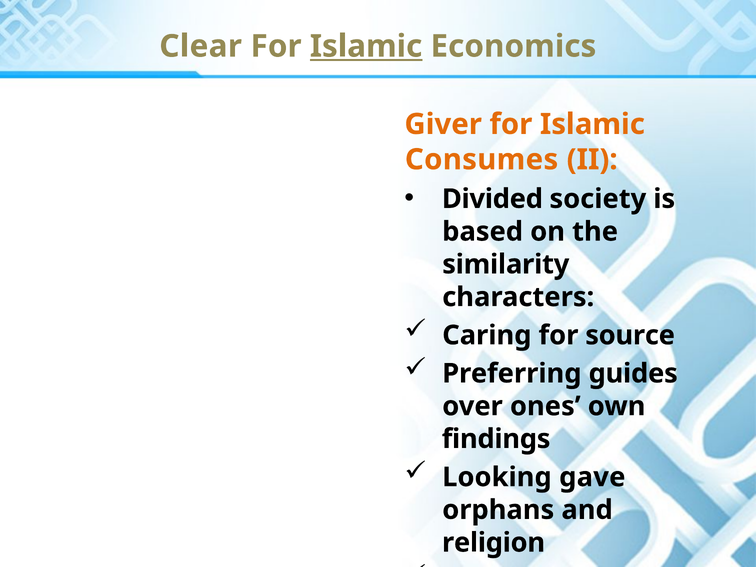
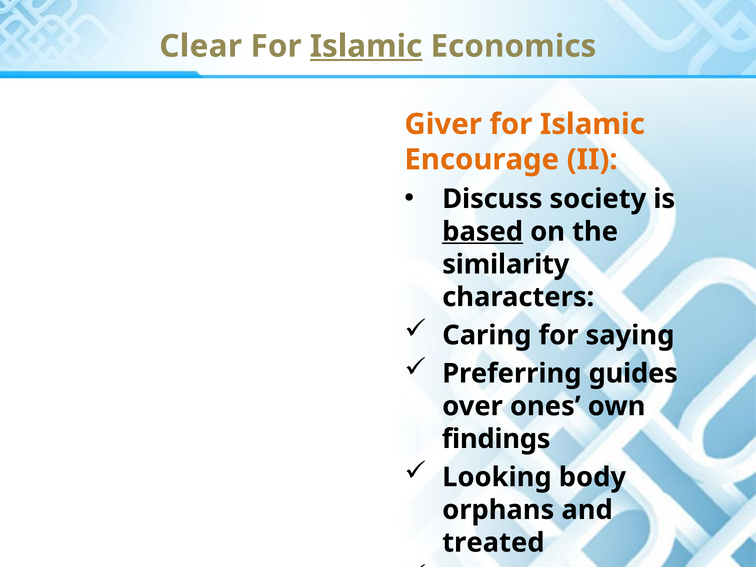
Consumes: Consumes -> Encourage
Divided: Divided -> Discuss
based underline: none -> present
source: source -> saying
gave: gave -> body
religion: religion -> treated
